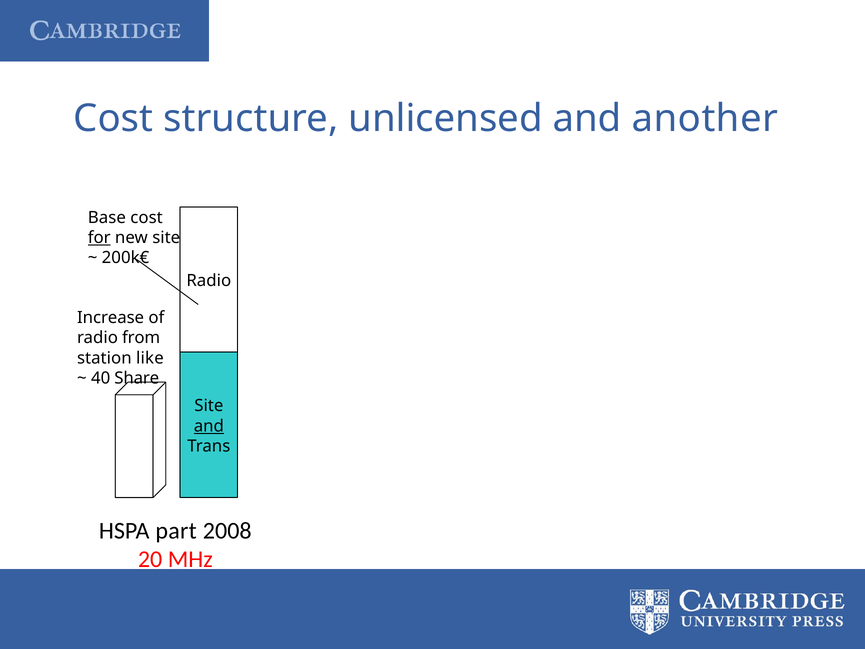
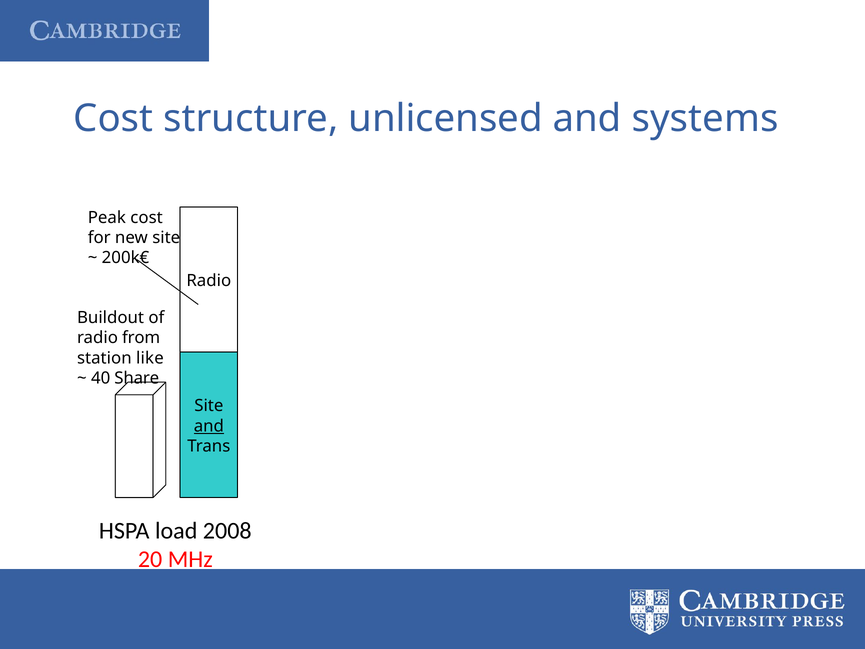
another: another -> systems
Base: Base -> Peak
for underline: present -> none
Increase: Increase -> Buildout
part: part -> load
